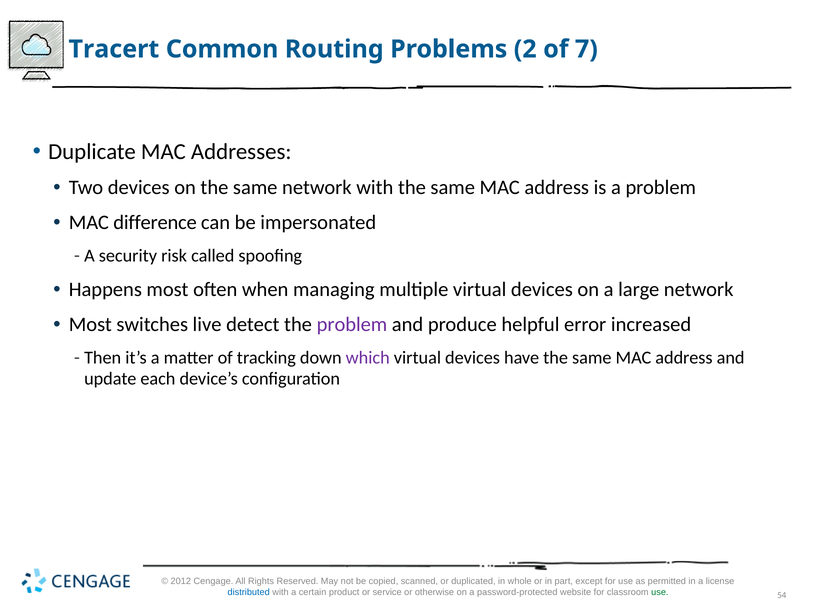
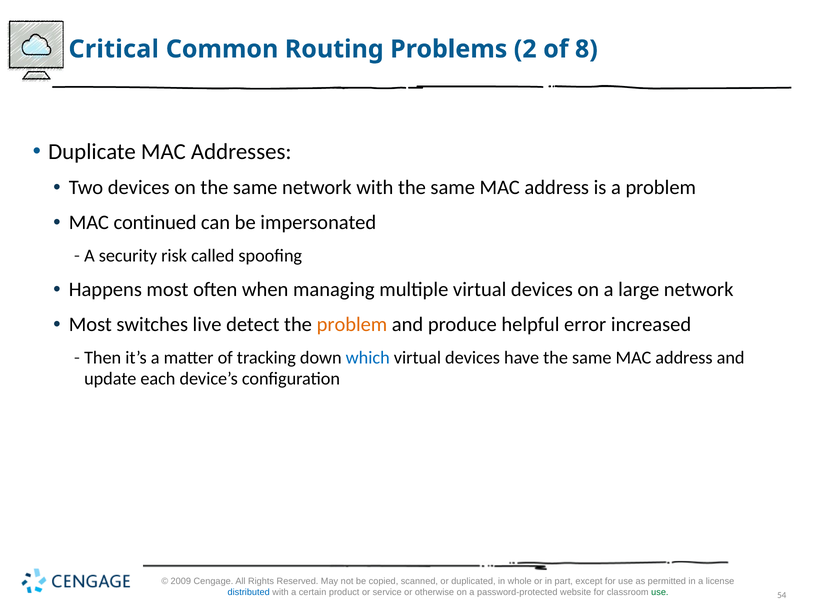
Tracert: Tracert -> Critical
7: 7 -> 8
difference: difference -> continued
problem at (352, 325) colour: purple -> orange
which colour: purple -> blue
2012: 2012 -> 2009
